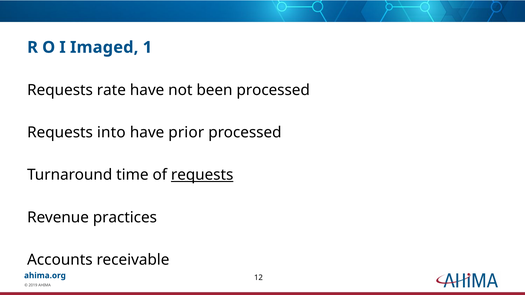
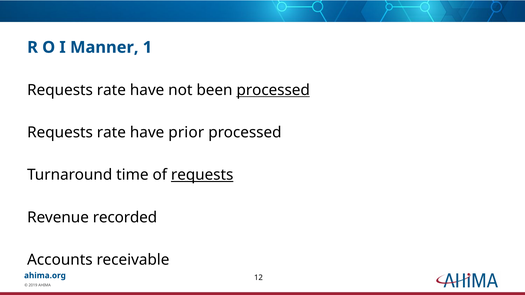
Imaged: Imaged -> Manner
processed at (273, 90) underline: none -> present
into at (111, 133): into -> rate
practices: practices -> recorded
